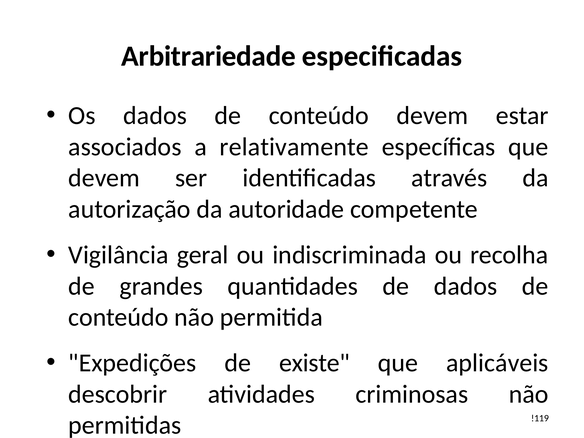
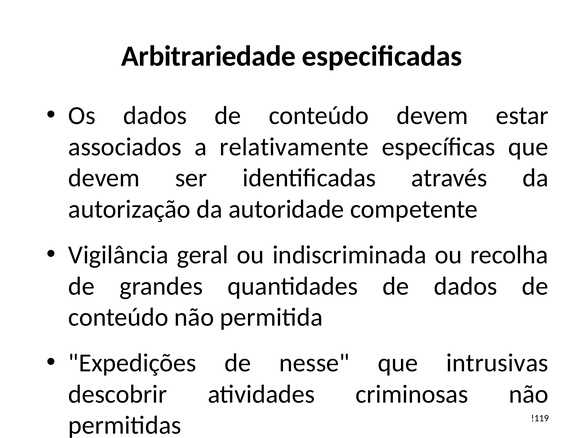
existe: existe -> nesse
aplicáveis: aplicáveis -> intrusivas
